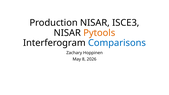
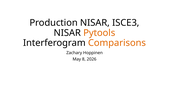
Comparisons colour: blue -> orange
